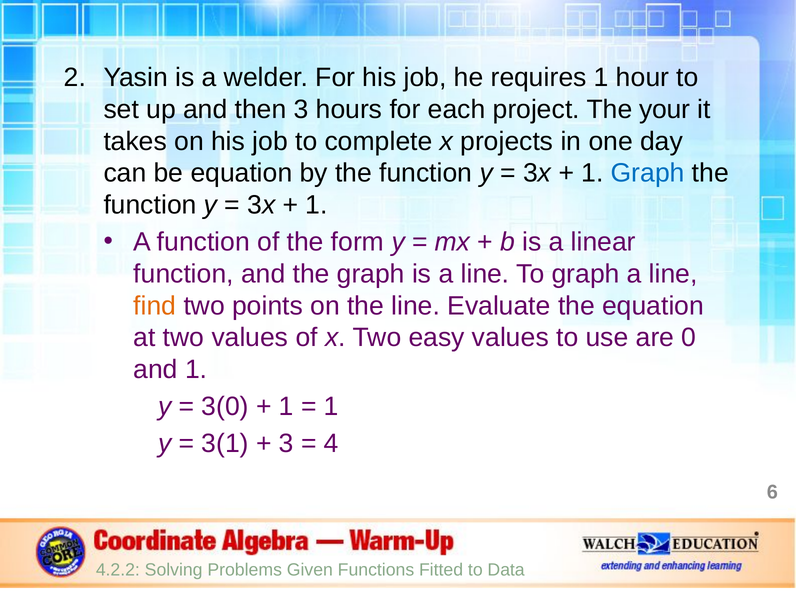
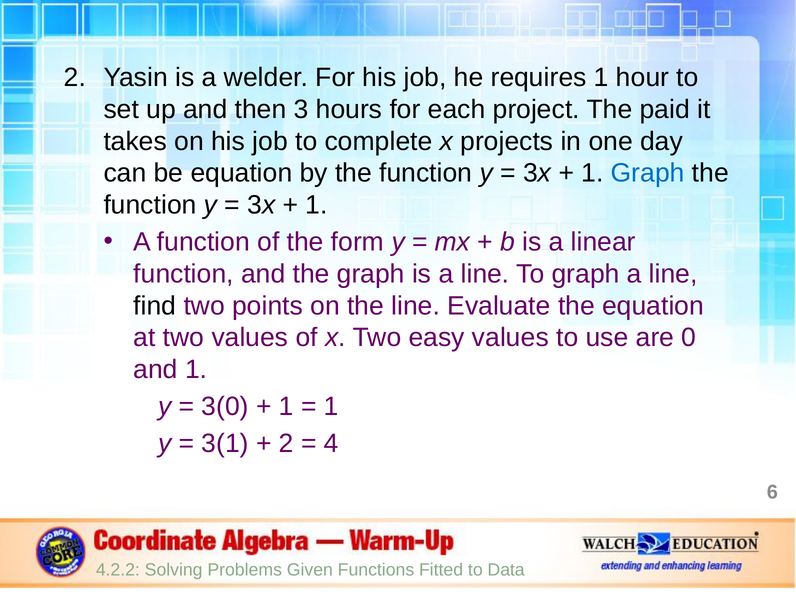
your: your -> paid
find colour: orange -> black
3 at (286, 444): 3 -> 2
